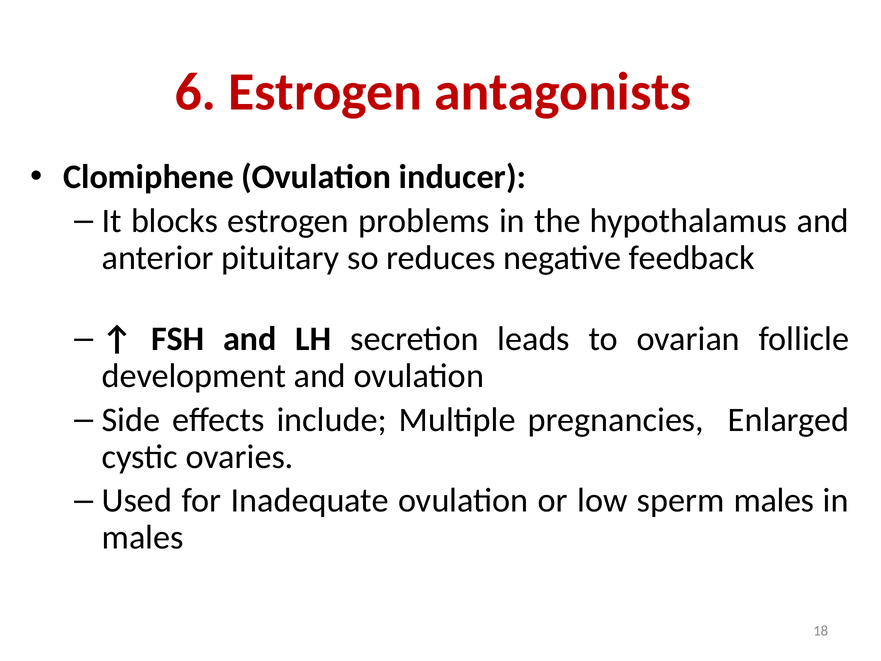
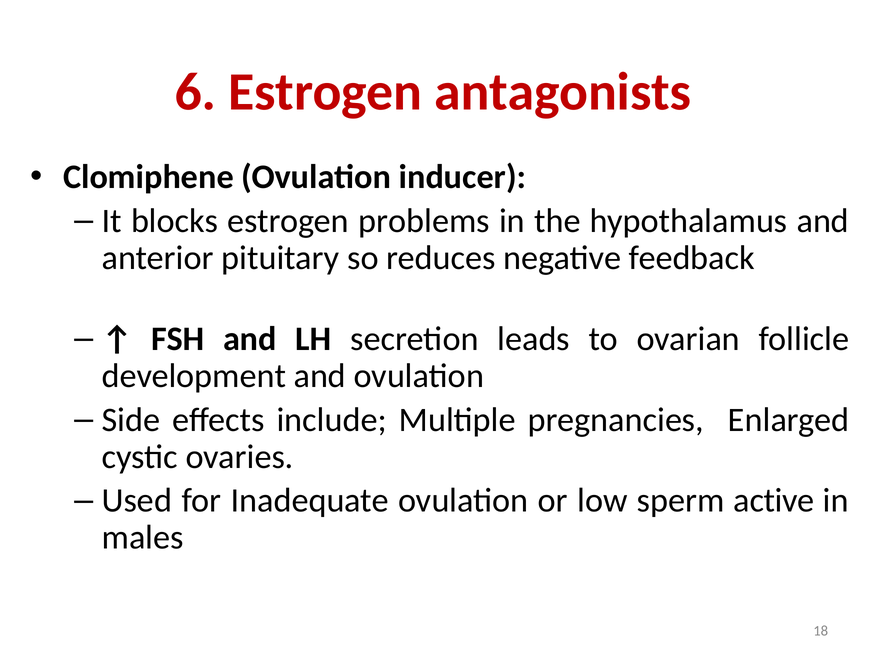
sperm males: males -> active
